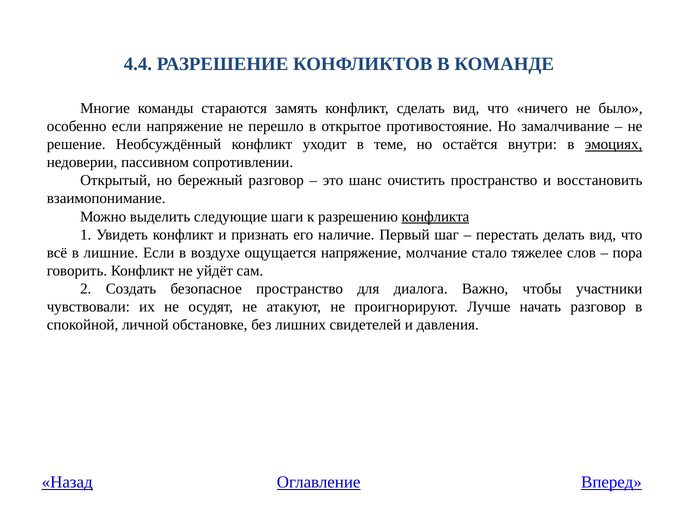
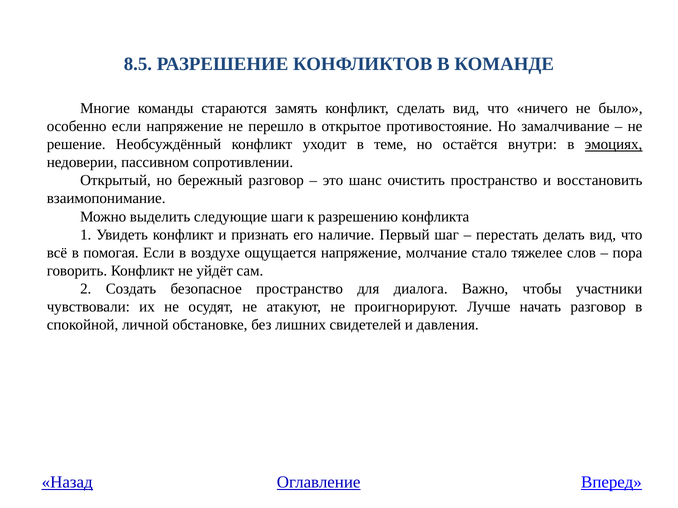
4.4: 4.4 -> 8.5
конфликта underline: present -> none
лишние: лишние -> помогая
